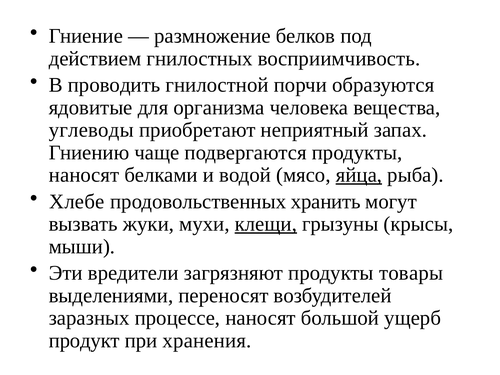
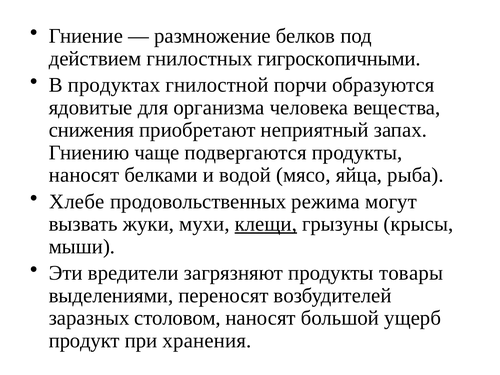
восприимчивость: восприимчивость -> гигроскопичными
проводить: проводить -> продуктах
углеводы: углеводы -> снижения
яйца underline: present -> none
хранить: хранить -> режима
процессе: процессе -> столовом
